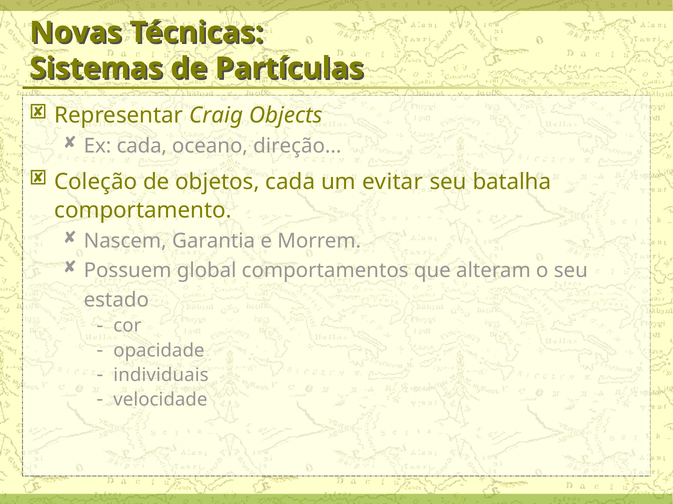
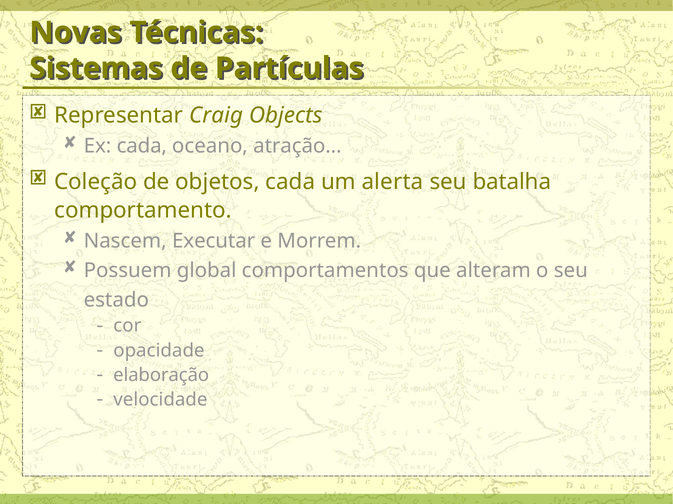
direção: direção -> atração
evitar: evitar -> alerta
Garantia: Garantia -> Executar
individuais: individuais -> elaboração
